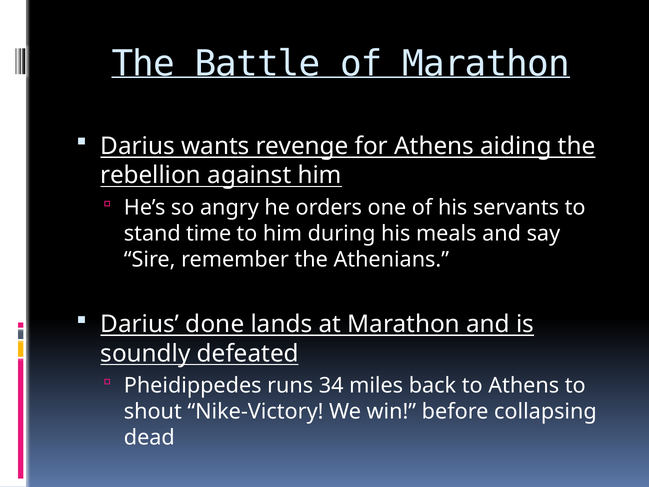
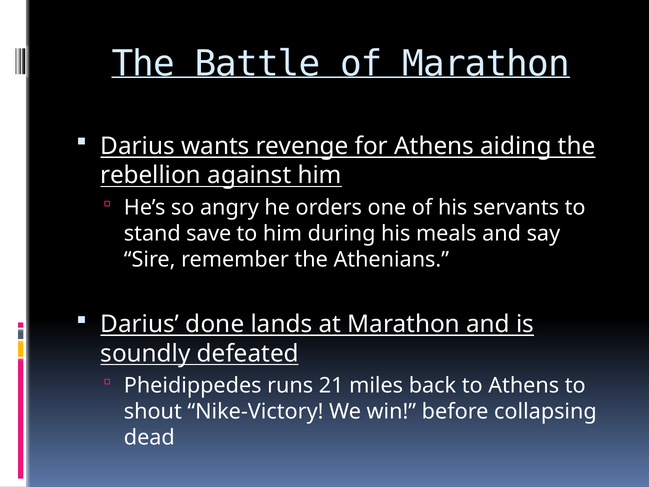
time: time -> save
34: 34 -> 21
